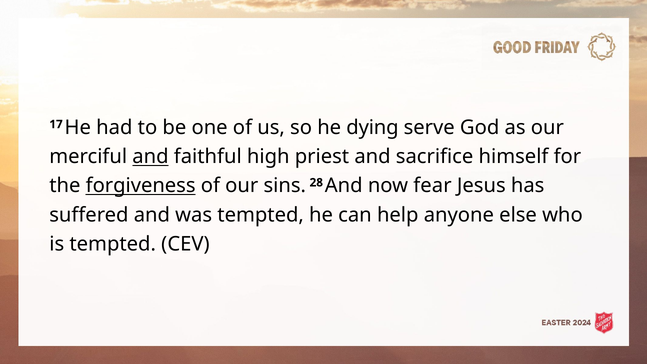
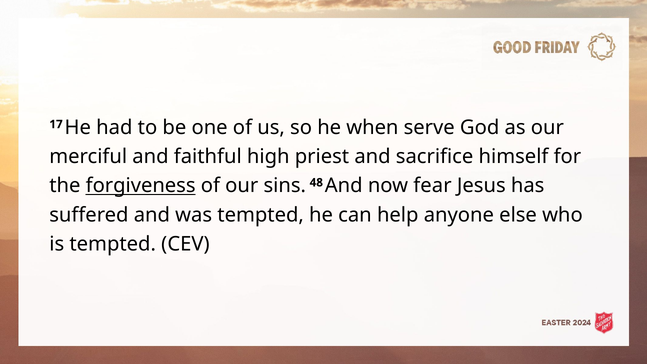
dying: dying -> when
and at (150, 157) underline: present -> none
28: 28 -> 48
